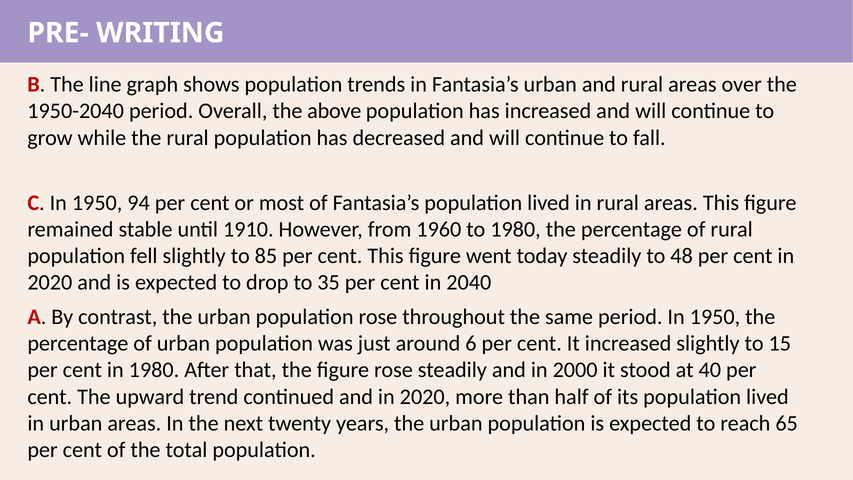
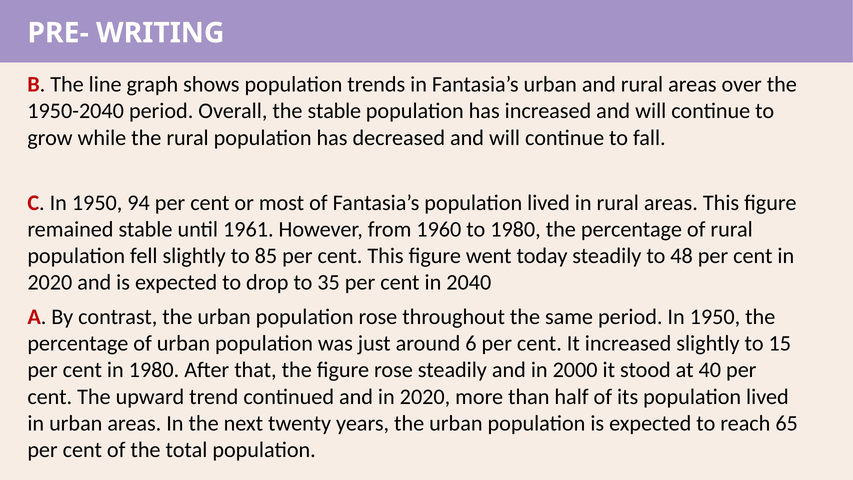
the above: above -> stable
1910: 1910 -> 1961
